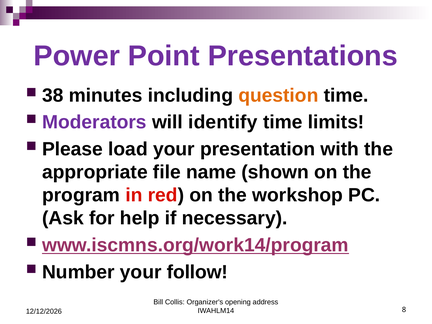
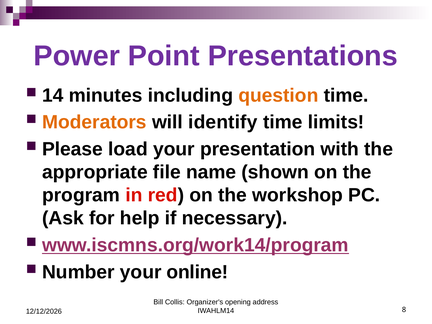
38: 38 -> 14
Moderators colour: purple -> orange
follow: follow -> online
